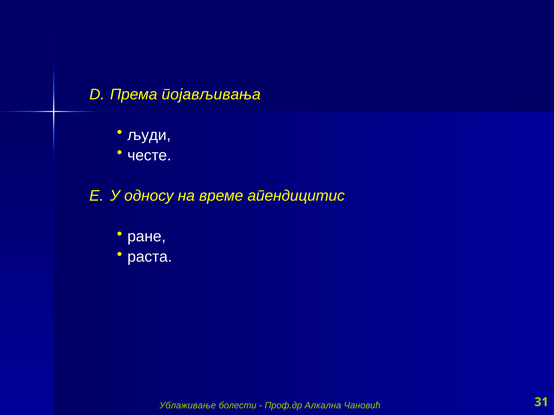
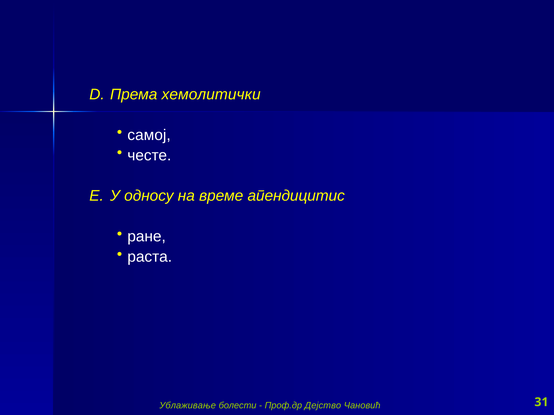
појављивања: појављивања -> хемолитички
људи: људи -> самој
Алкална: Алкална -> Дејство
